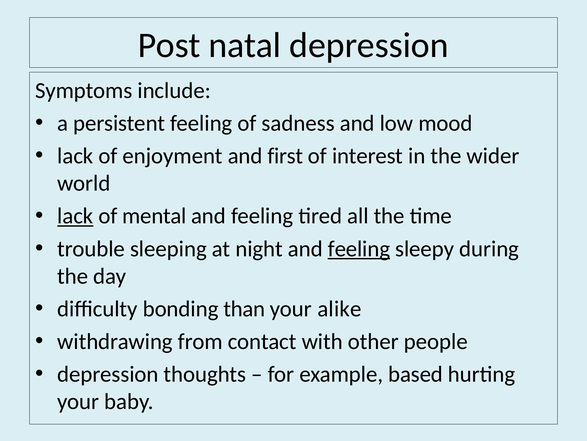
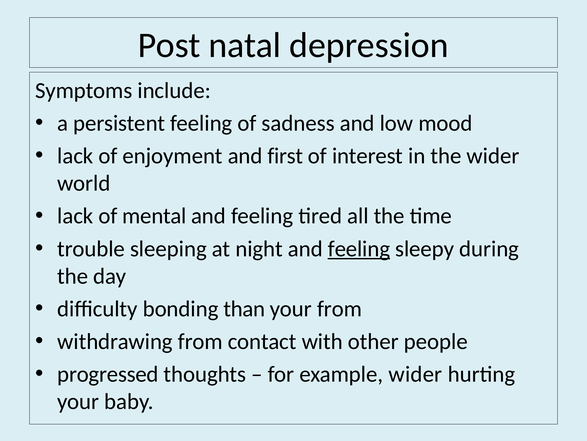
lack at (75, 216) underline: present -> none
your alike: alike -> from
depression at (108, 374): depression -> progressed
example based: based -> wider
